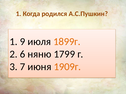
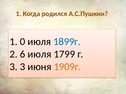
9: 9 -> 0
1899г colour: orange -> blue
6 няню: няню -> июля
7 at (23, 67): 7 -> 3
